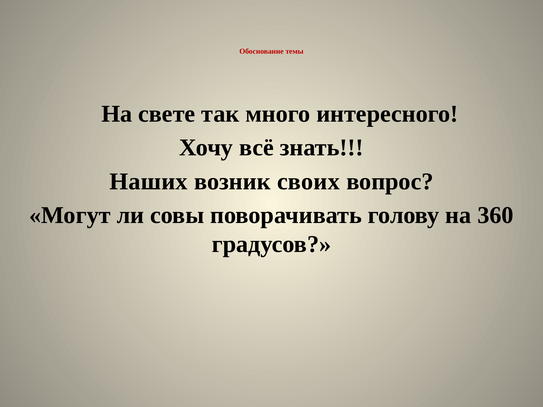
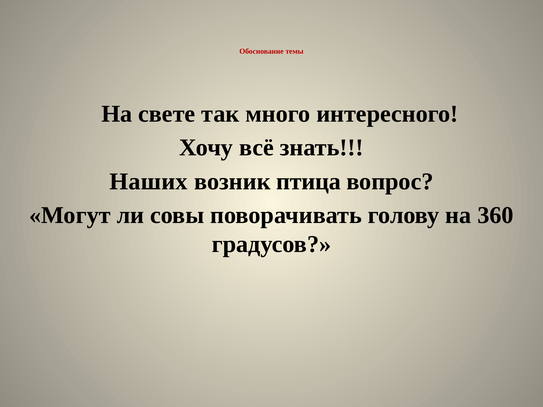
своих: своих -> птица
